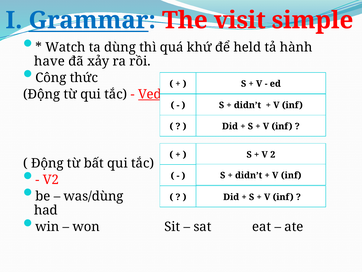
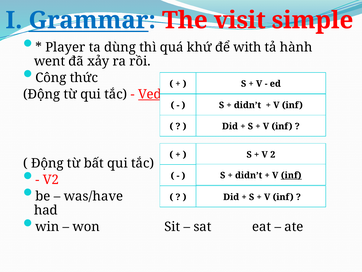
Watch: Watch -> Player
held: held -> with
have at (49, 61): have -> went
inf at (291, 175) underline: none -> present
was/dùng: was/dùng -> was/have
